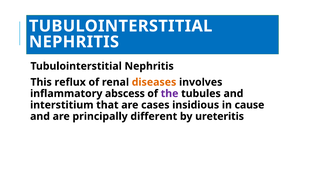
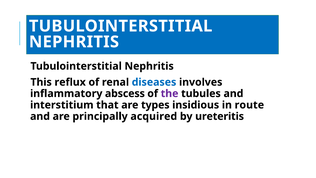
diseases colour: orange -> blue
cases: cases -> types
cause: cause -> route
different: different -> acquired
